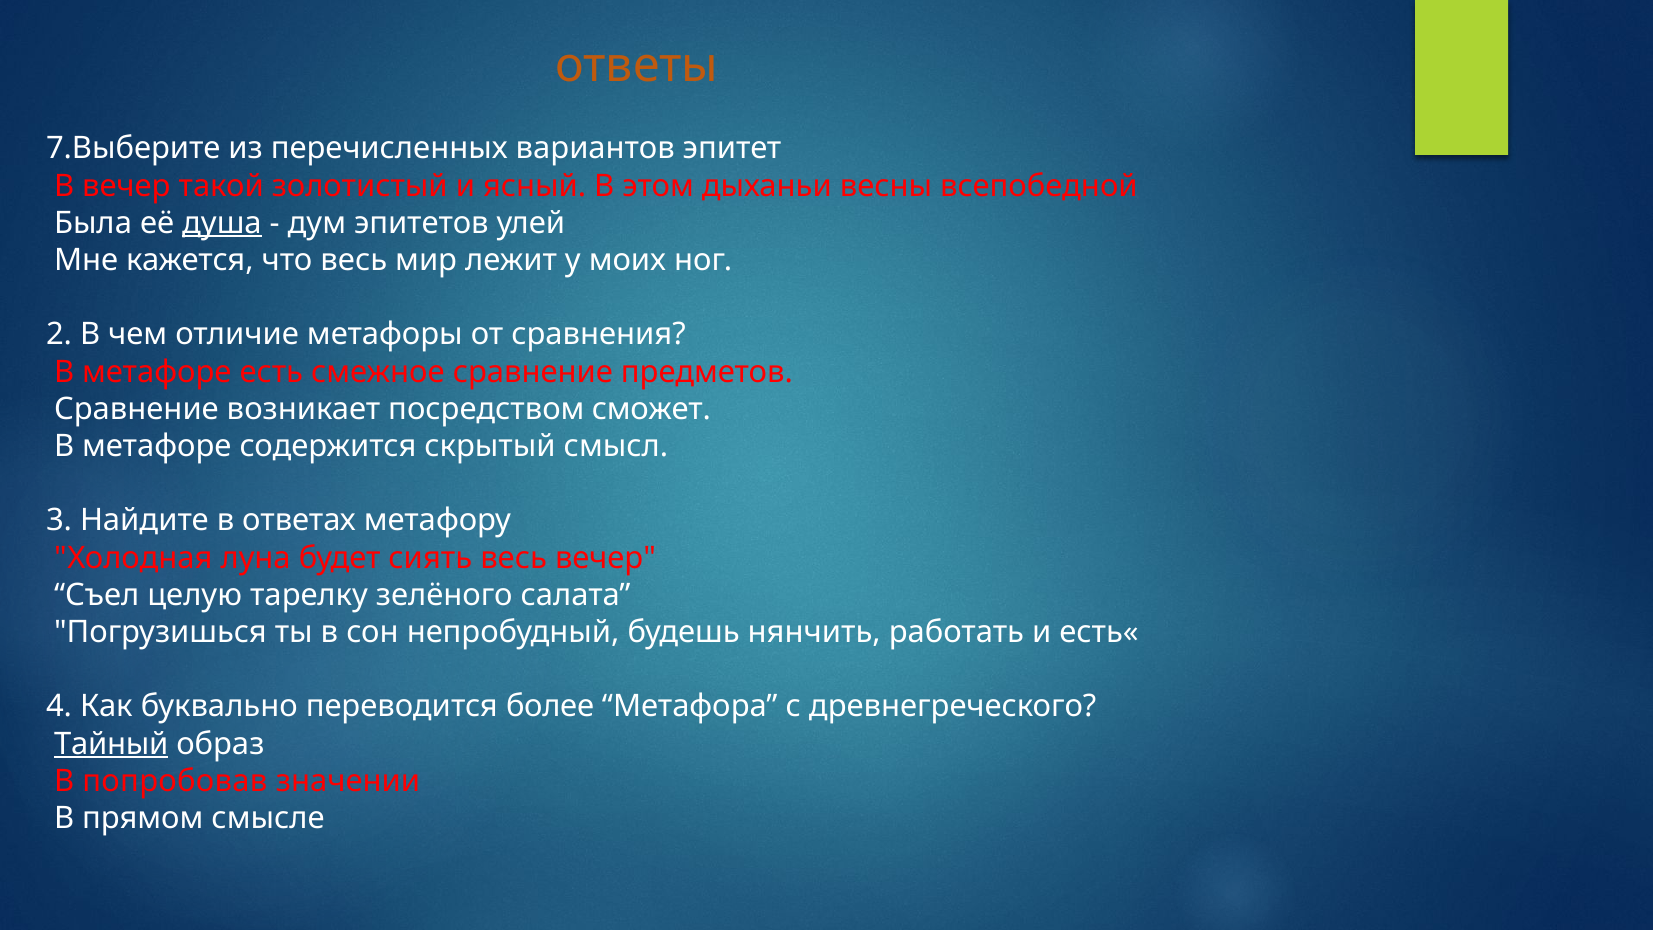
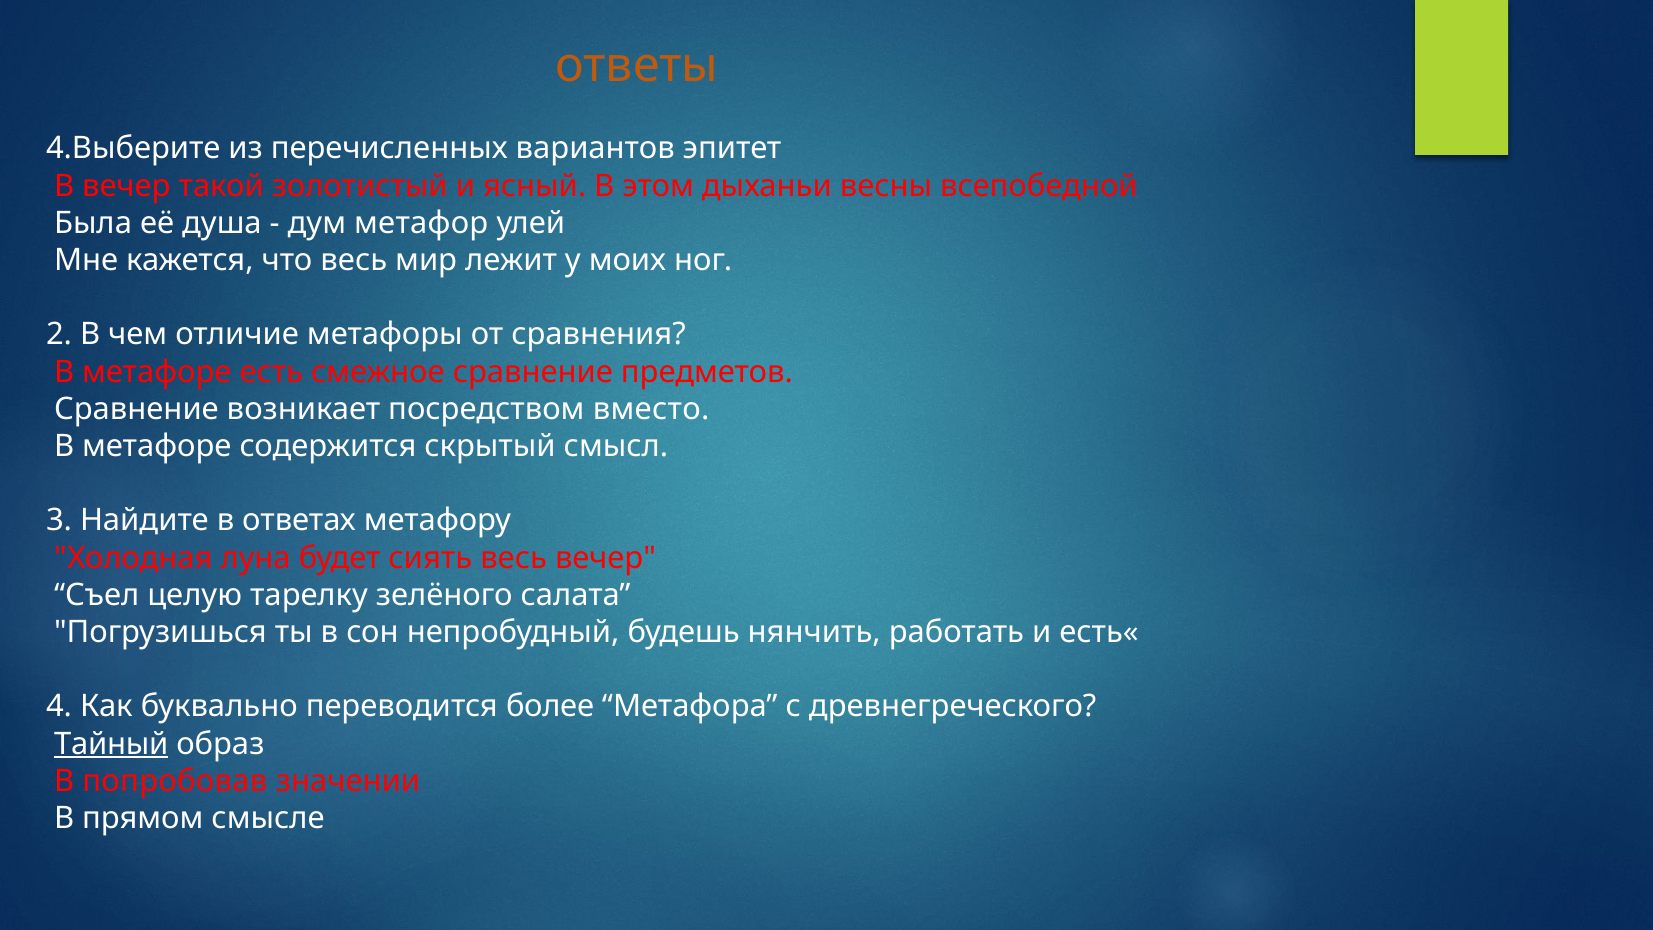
7.Выберите: 7.Выберите -> 4.Выберите
душа underline: present -> none
эпитетов: эпитетов -> метафор
сможет: сможет -> вместо
